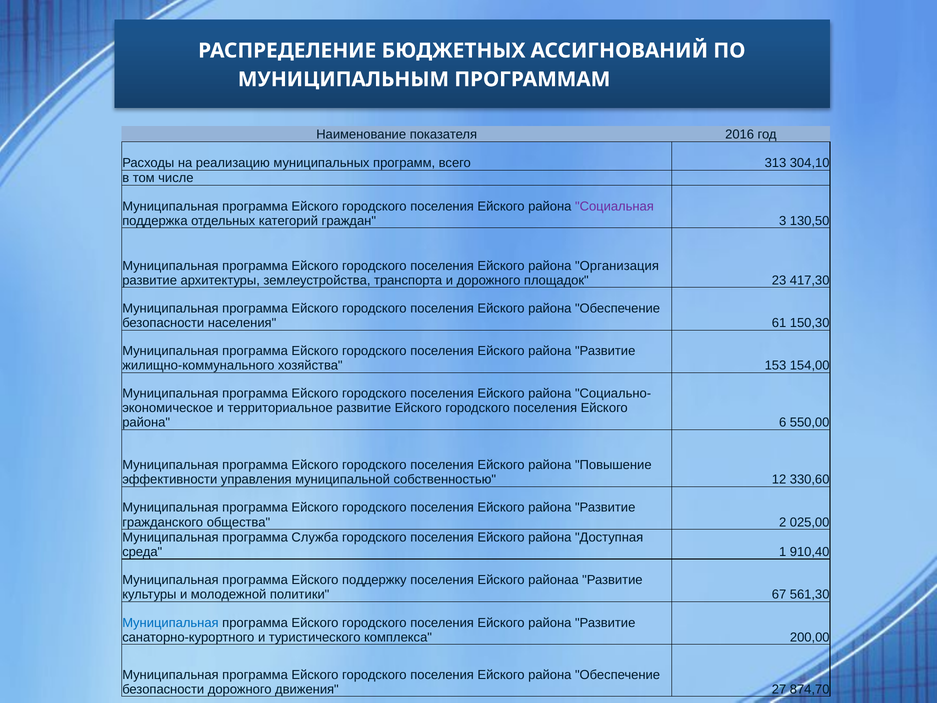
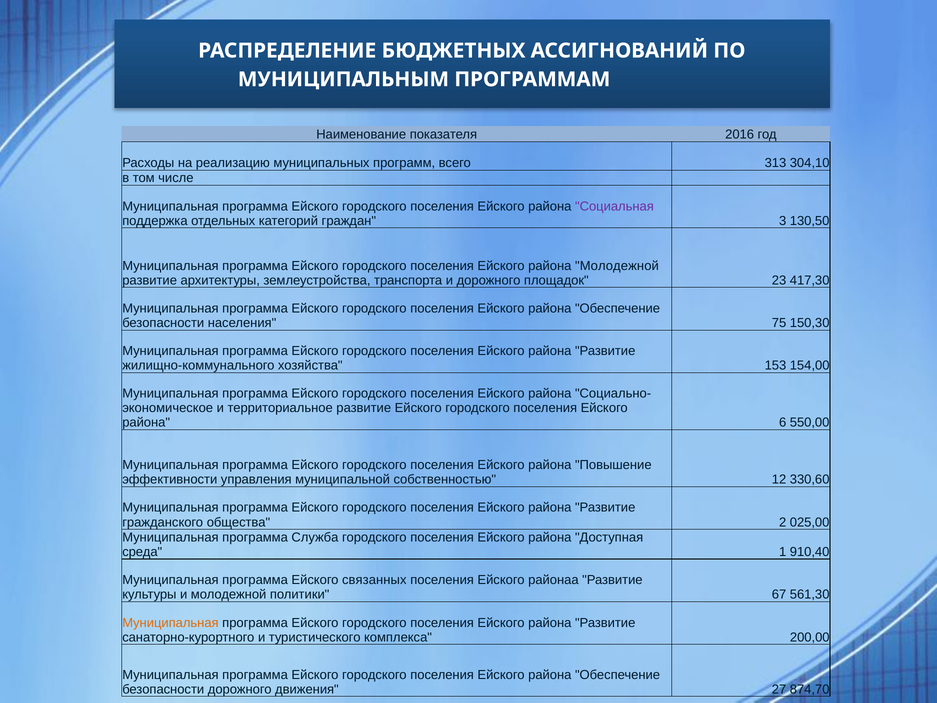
района Организация: Организация -> Молодежной
61: 61 -> 75
поддержку: поддержку -> связанных
Муниципальная at (170, 623) colour: blue -> orange
